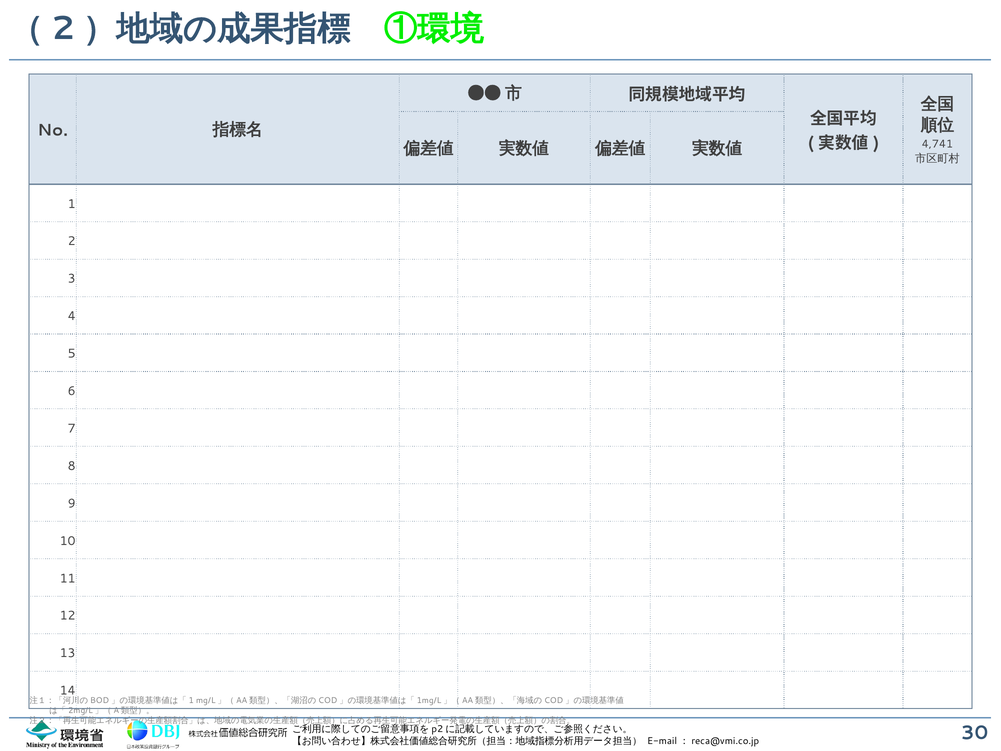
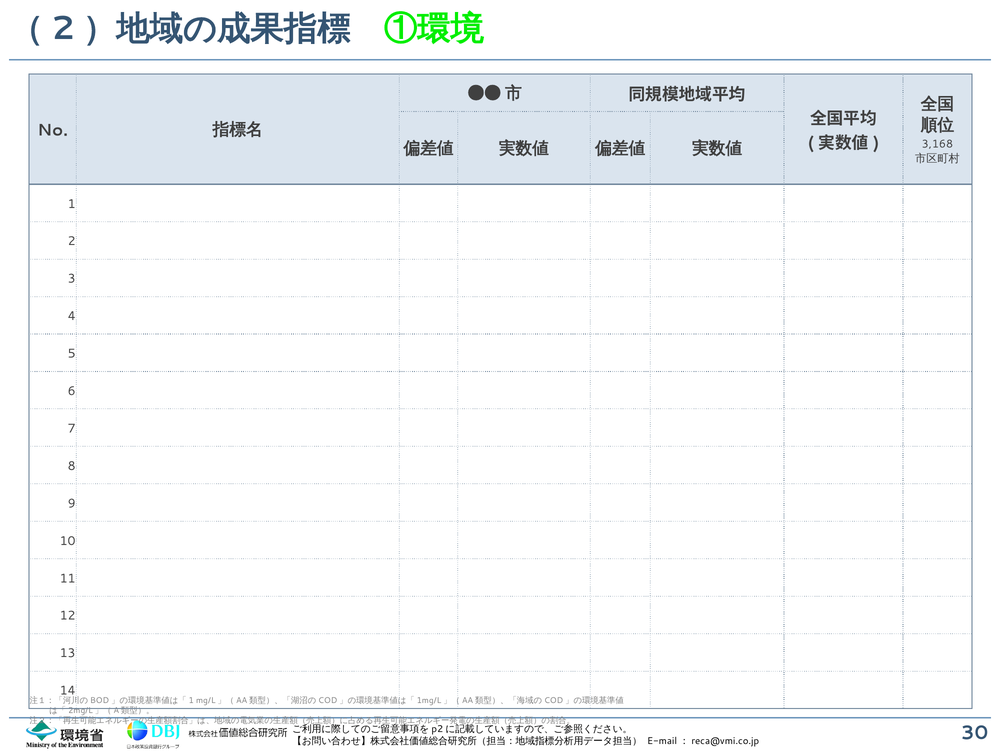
4,741: 4,741 -> 3,168
